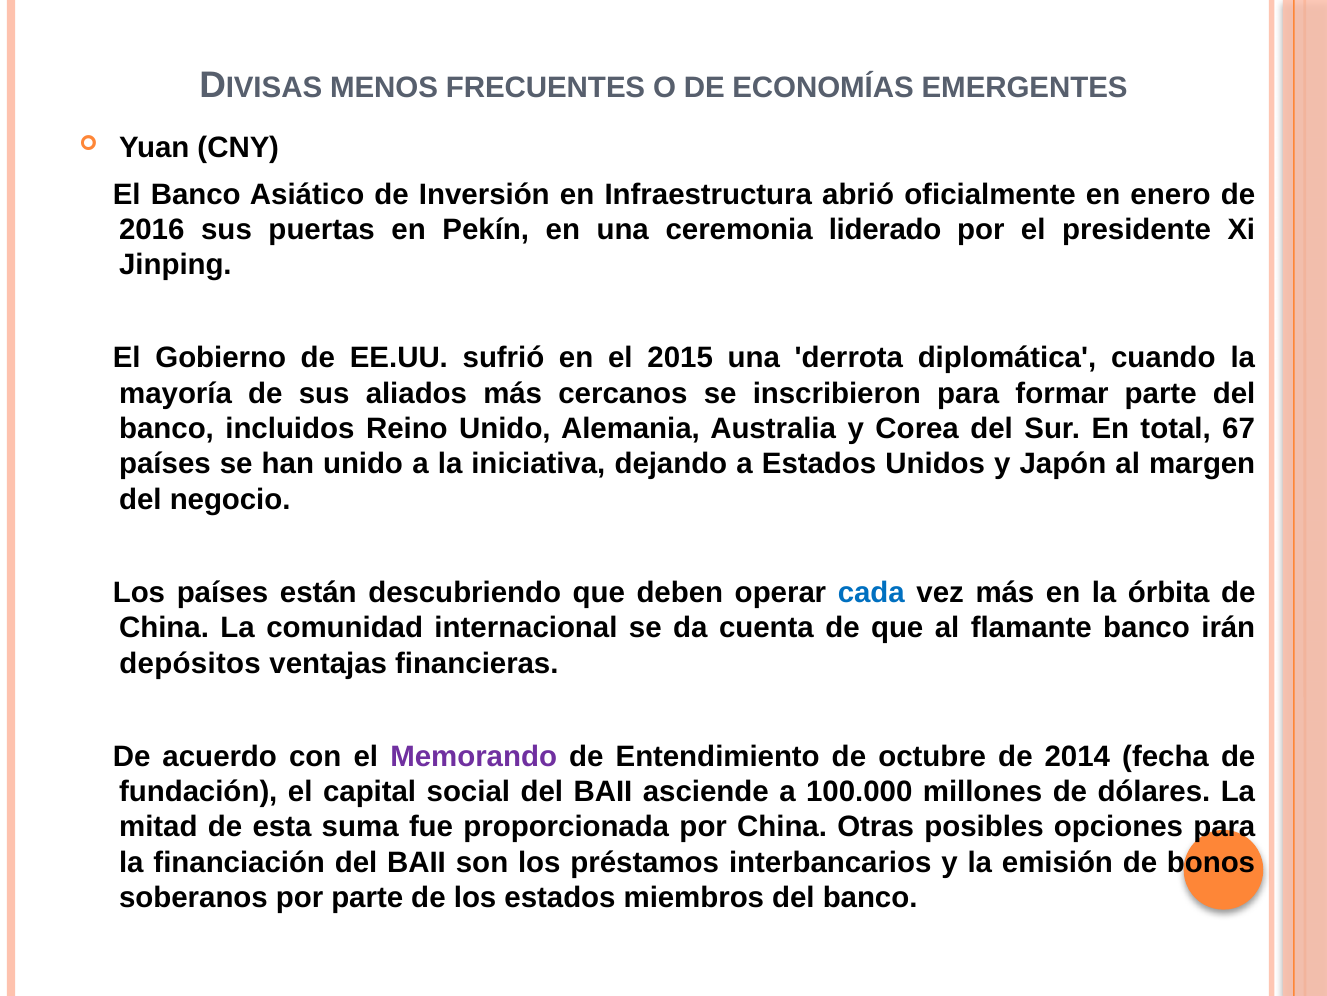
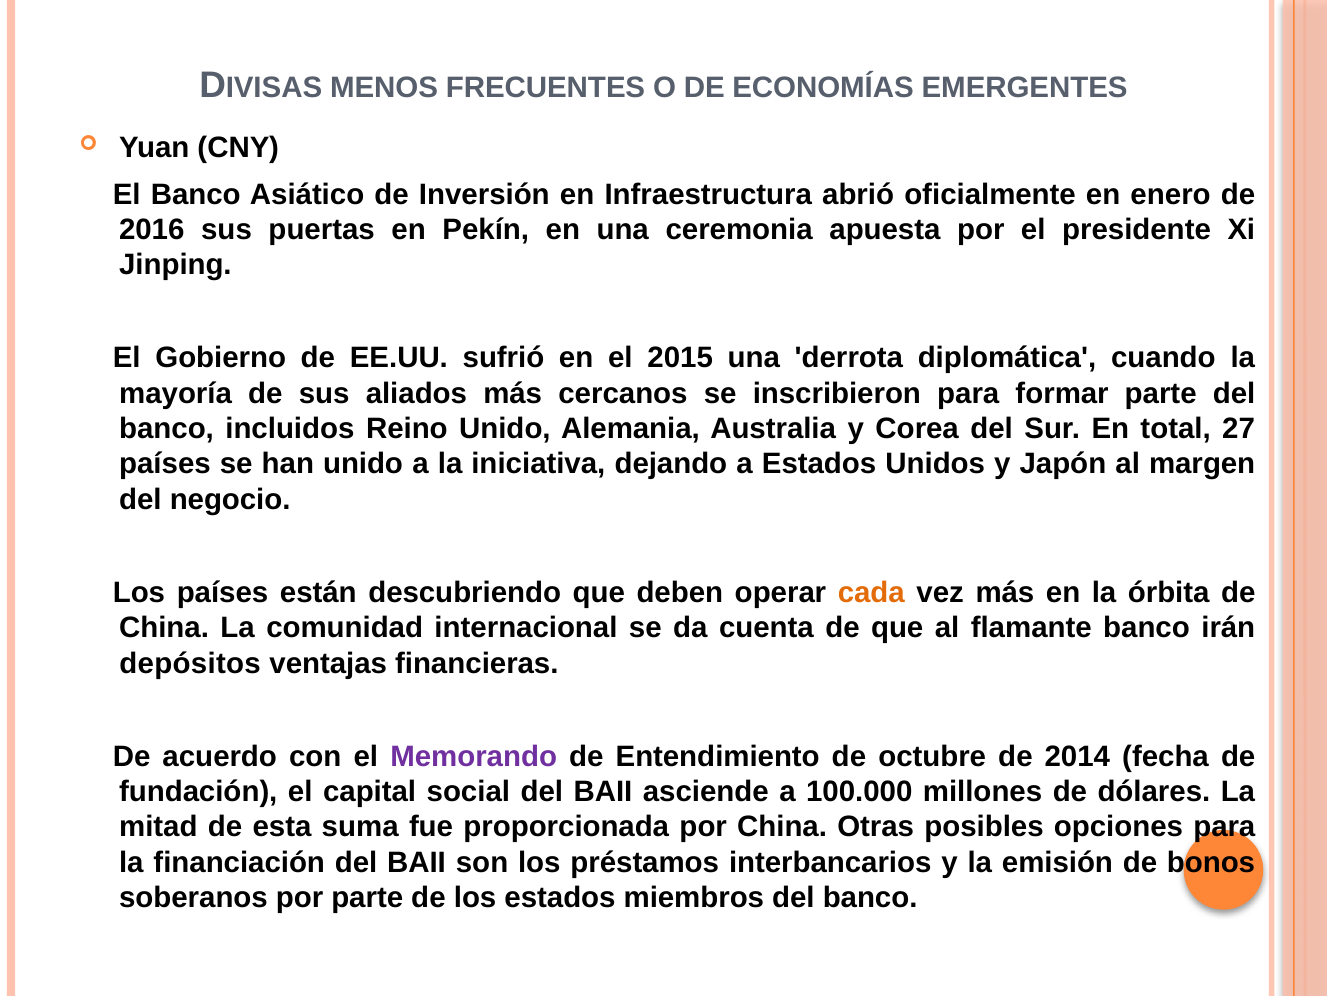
liderado: liderado -> apuesta
67: 67 -> 27
cada colour: blue -> orange
